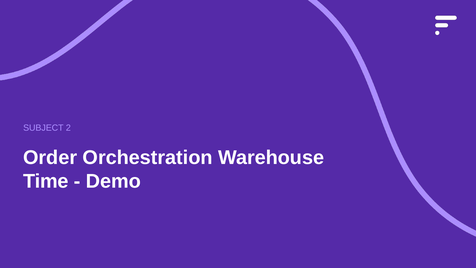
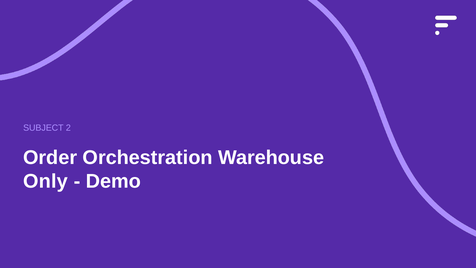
Time: Time -> Only
